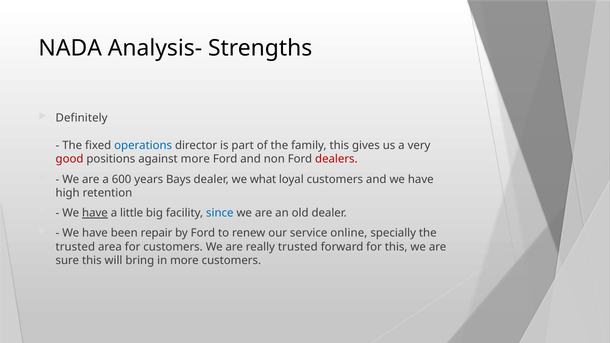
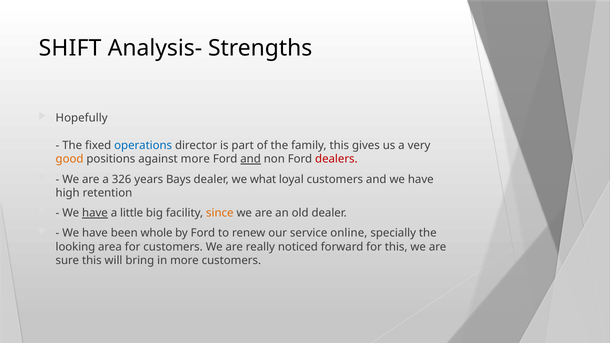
NADA: NADA -> SHIFT
Definitely: Definitely -> Hopefully
good colour: red -> orange
and at (251, 159) underline: none -> present
600: 600 -> 326
since colour: blue -> orange
repair: repair -> whole
trusted at (75, 247): trusted -> looking
really trusted: trusted -> noticed
